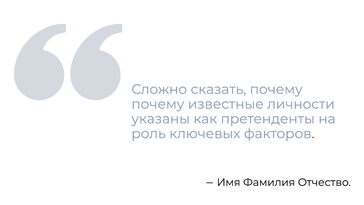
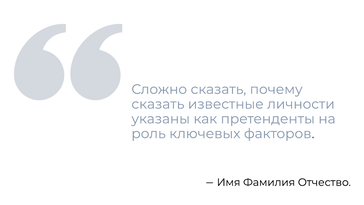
почему at (158, 104): почему -> сказать
